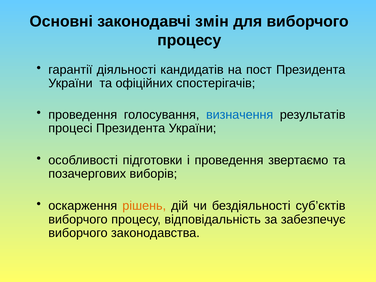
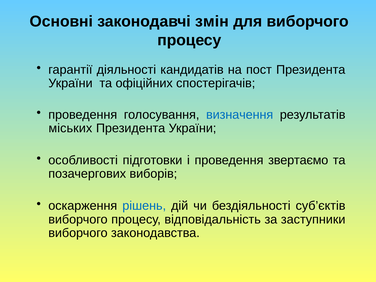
процесі: процесі -> міських
рішень colour: orange -> blue
забезпечує: забезпечує -> заступники
